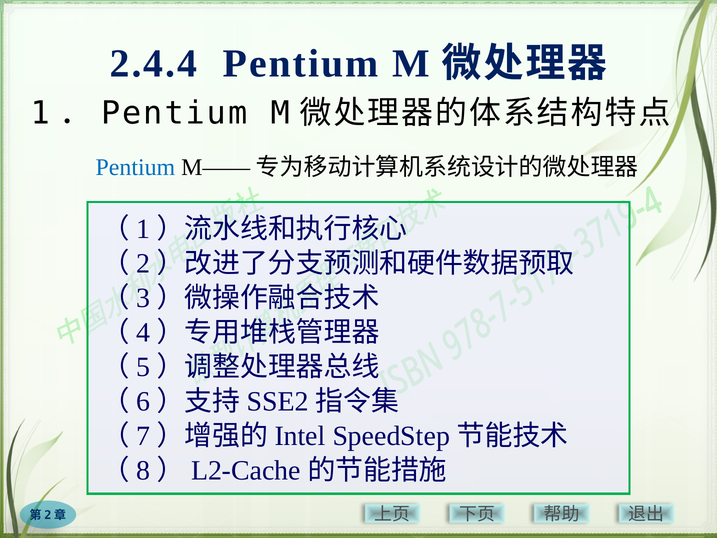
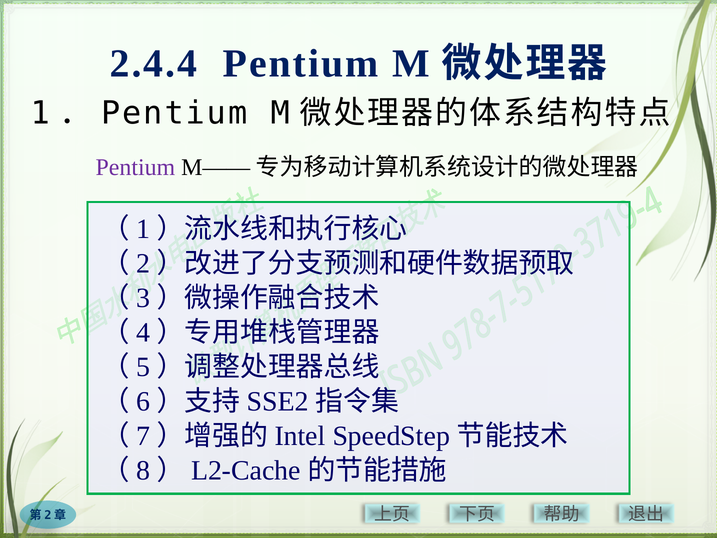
Pentium at (135, 167) colour: blue -> purple
